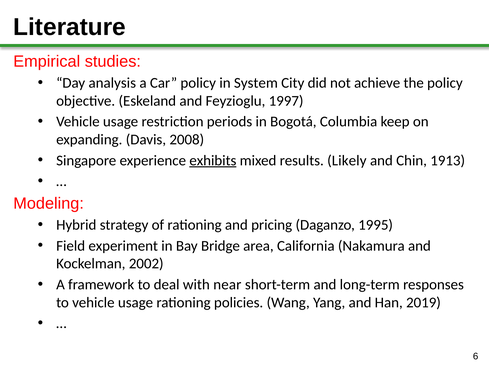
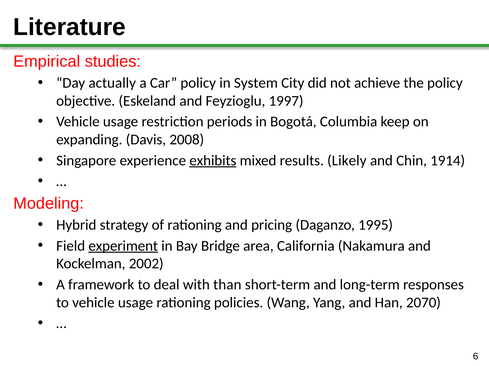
analysis: analysis -> actually
1913: 1913 -> 1914
experiment underline: none -> present
near: near -> than
2019: 2019 -> 2070
